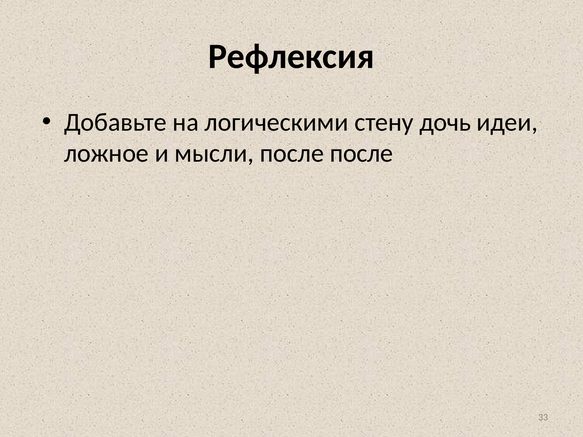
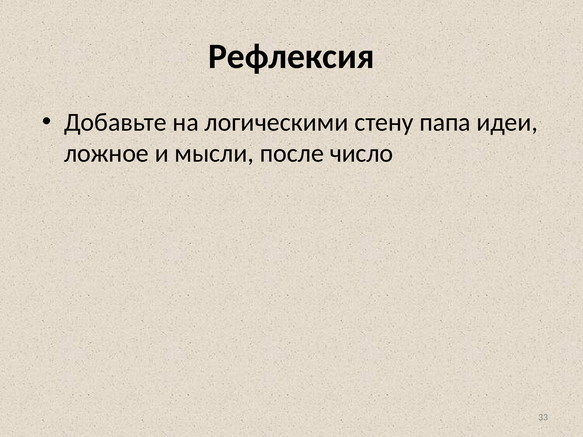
дочь: дочь -> папа
после после: после -> число
